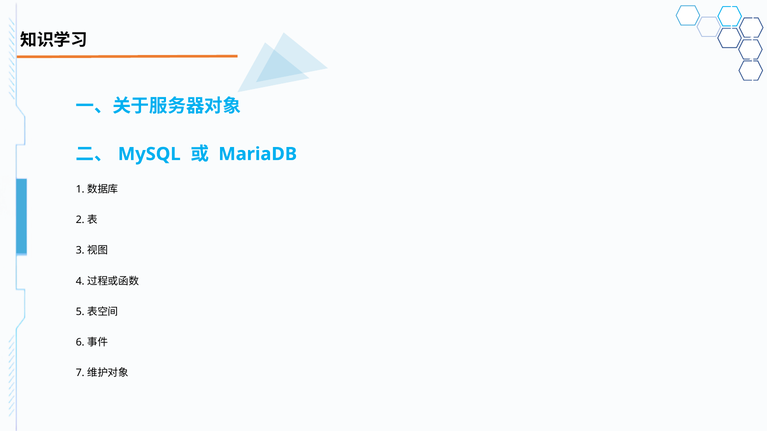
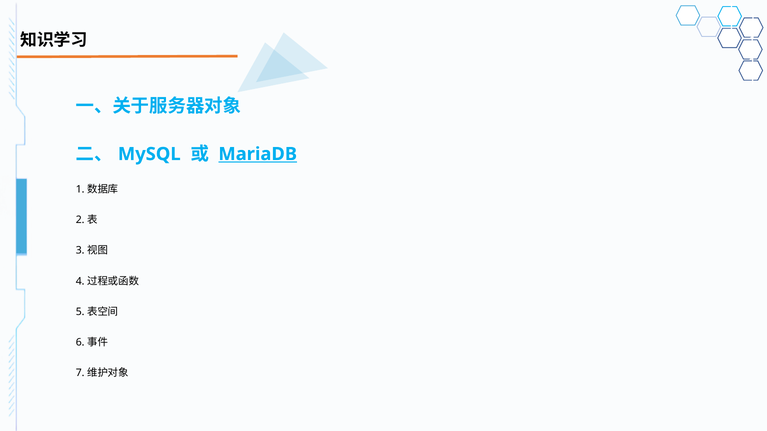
MariaDB underline: none -> present
